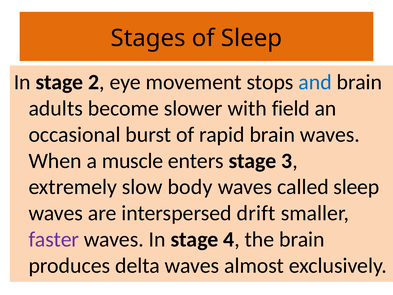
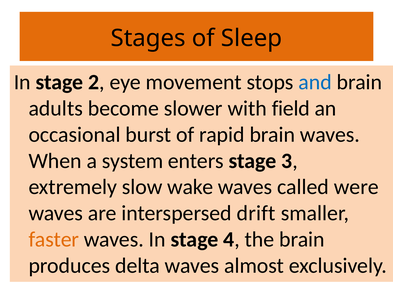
muscle: muscle -> system
body: body -> wake
called sleep: sleep -> were
faster colour: purple -> orange
